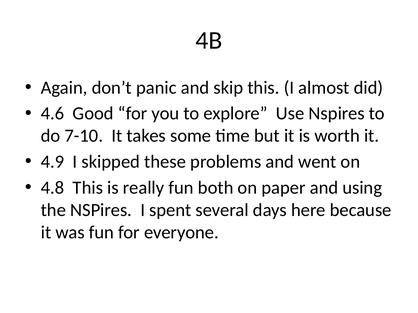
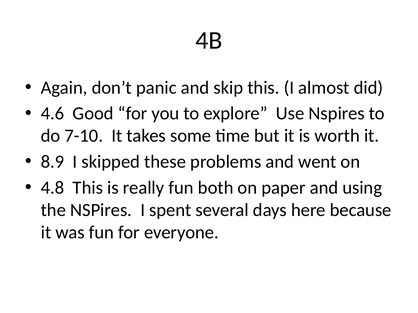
4.9: 4.9 -> 8.9
